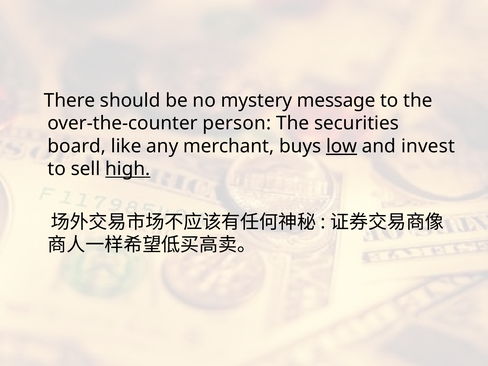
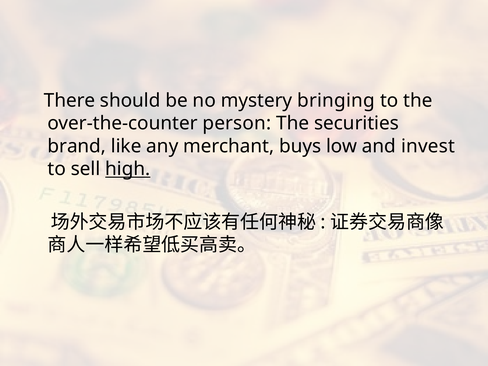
message: message -> bringing
board: board -> brand
low underline: present -> none
